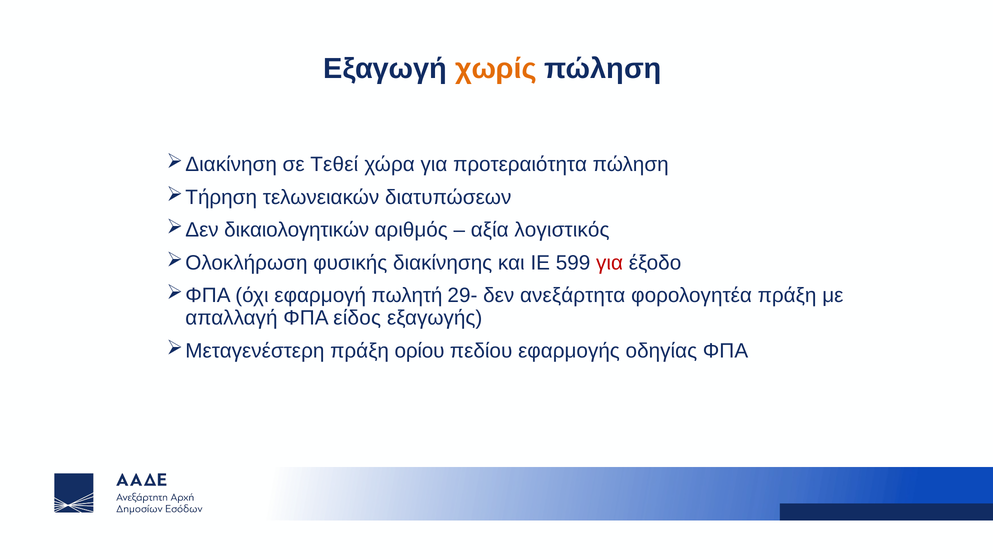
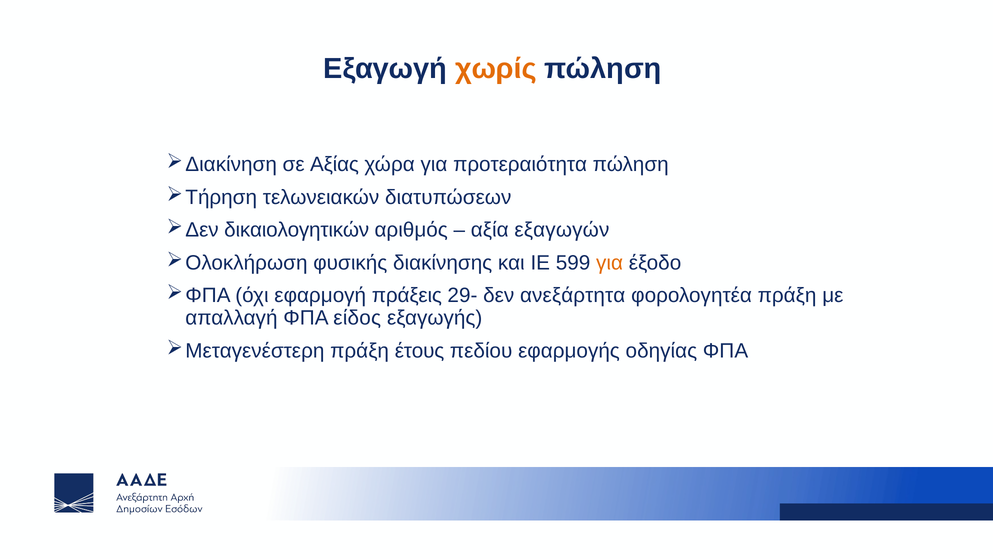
Τεθεί: Τεθεί -> Αξίας
λογιστικός: λογιστικός -> εξαγωγών
για at (610, 263) colour: red -> orange
πωλητή: πωλητή -> πράξεις
ορίου: ορίου -> έτους
